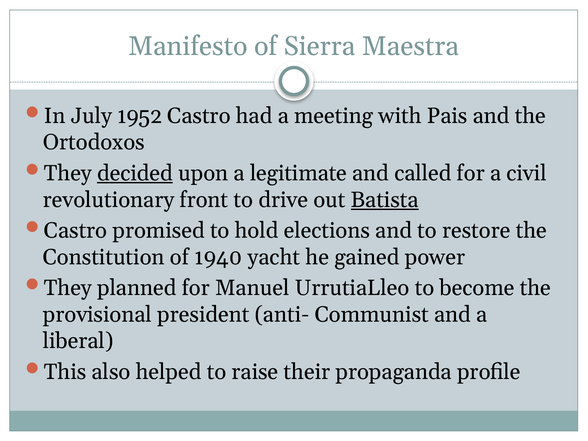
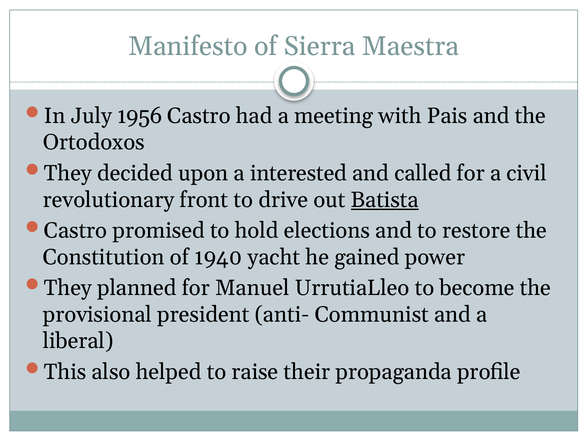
1952: 1952 -> 1956
decided underline: present -> none
legitimate: legitimate -> interested
